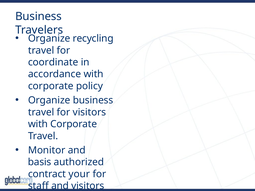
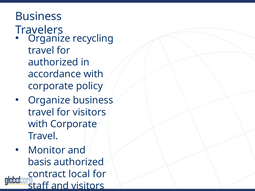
coordinate at (53, 62): coordinate -> authorized
your: your -> local
